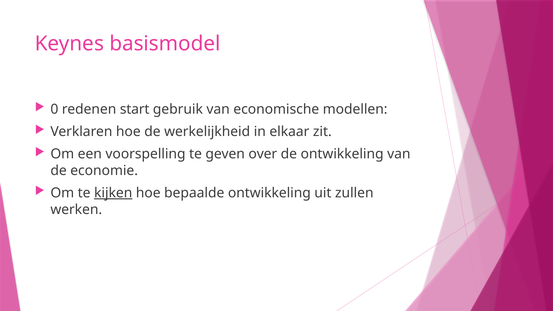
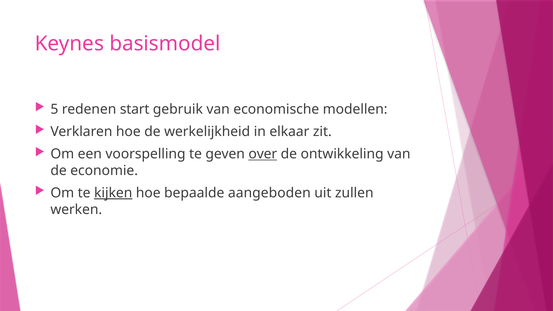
0: 0 -> 5
over underline: none -> present
bepaalde ontwikkeling: ontwikkeling -> aangeboden
